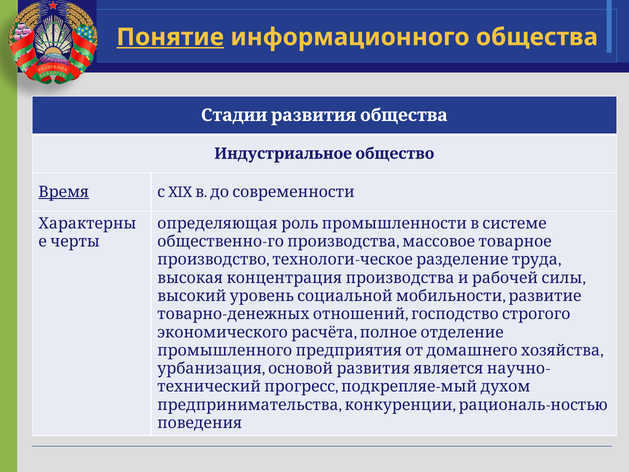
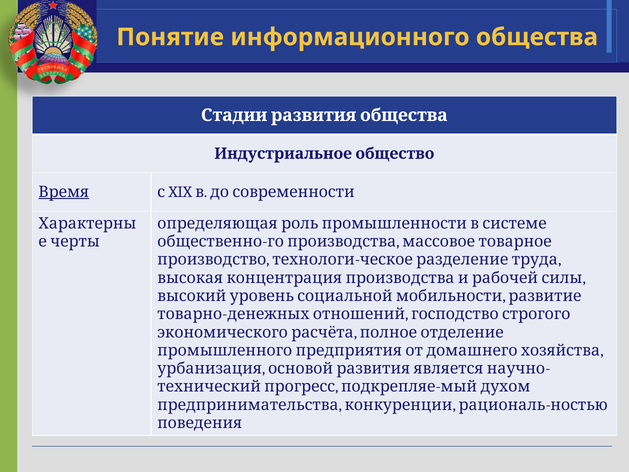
Понятие underline: present -> none
